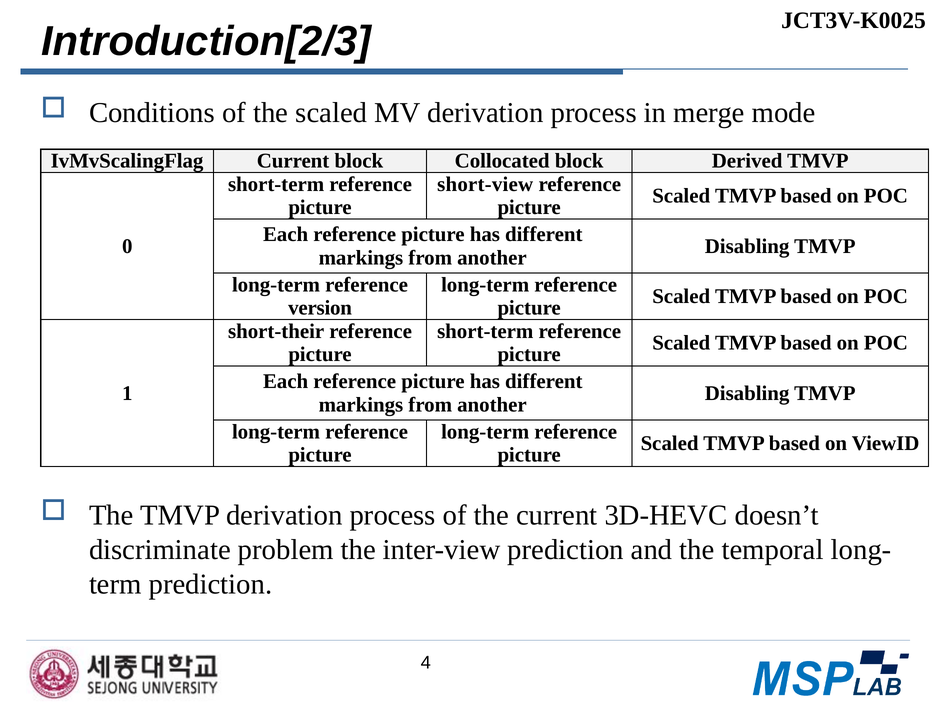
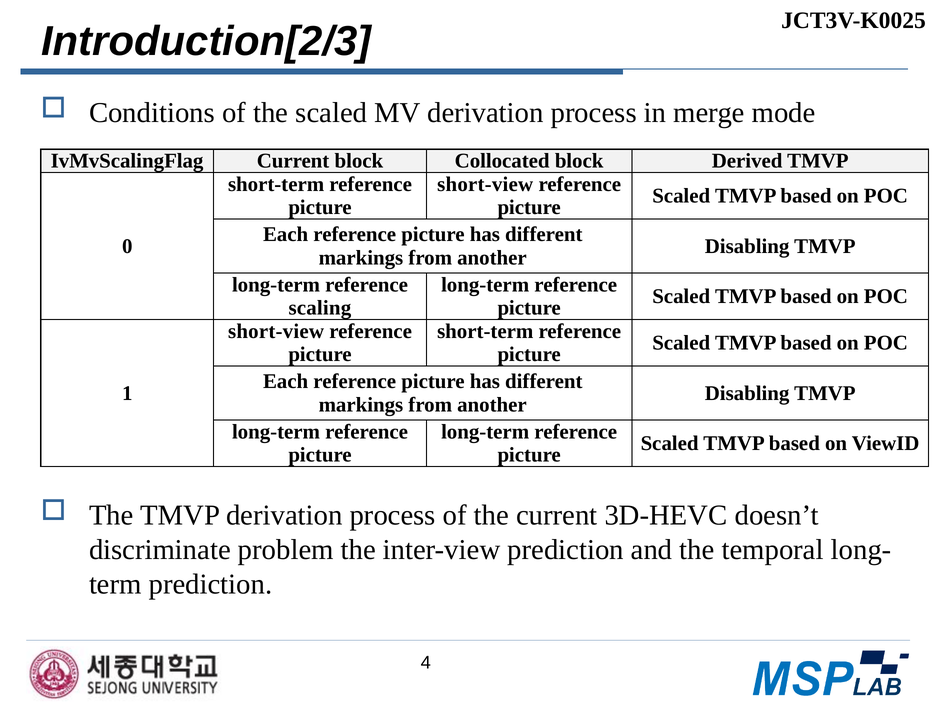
version: version -> scaling
short-their at (276, 332): short-their -> short-view
